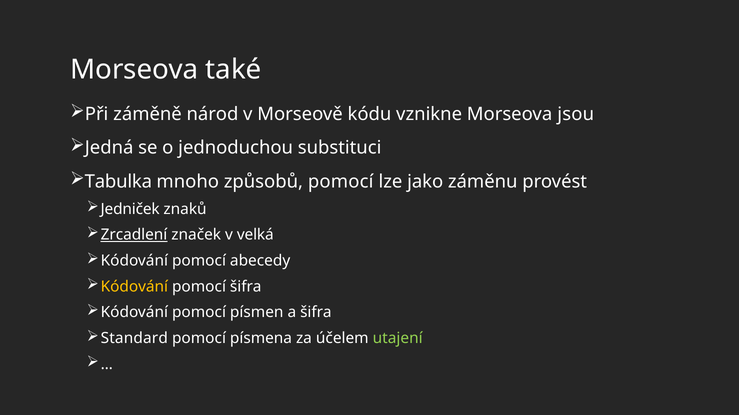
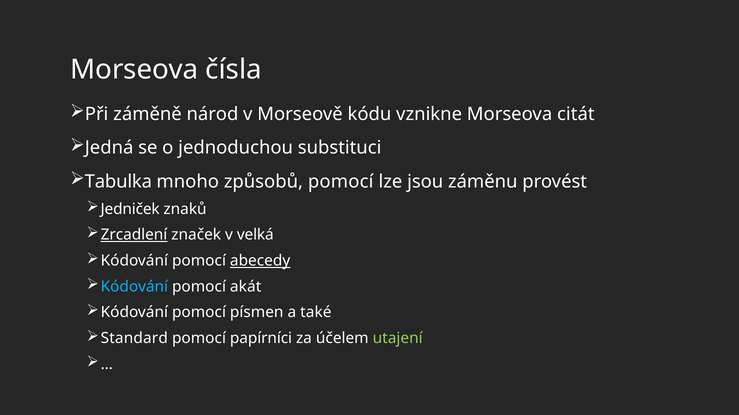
také: také -> čísla
jsou: jsou -> citát
jako: jako -> jsou
abecedy underline: none -> present
Kódování at (134, 287) colour: yellow -> light blue
pomocí šifra: šifra -> akát
a šifra: šifra -> také
písmena: písmena -> papírníci
